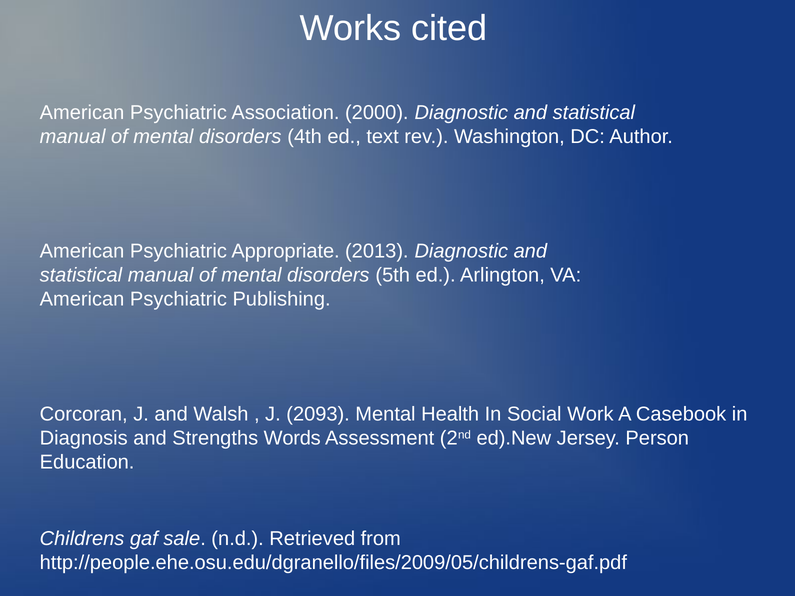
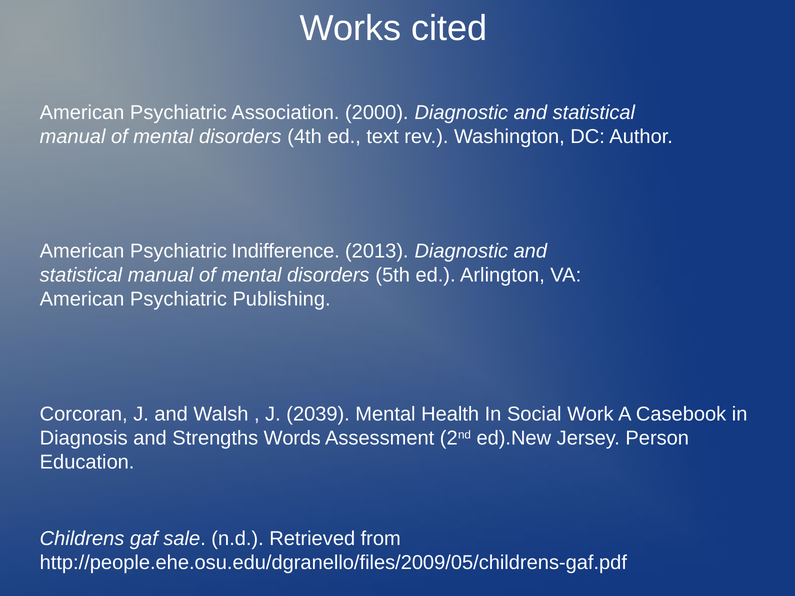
Appropriate: Appropriate -> Indifference
2093: 2093 -> 2039
